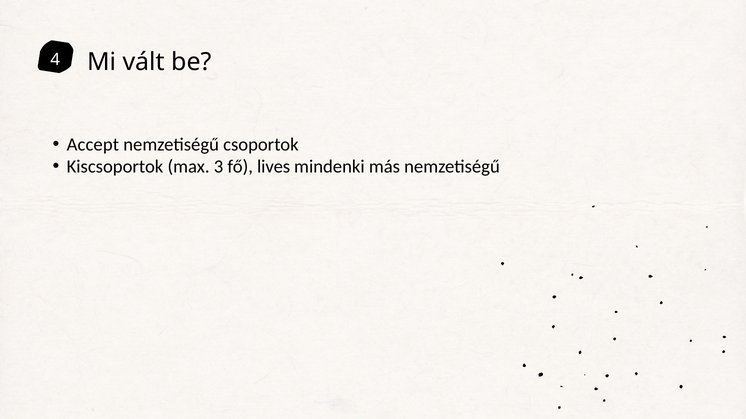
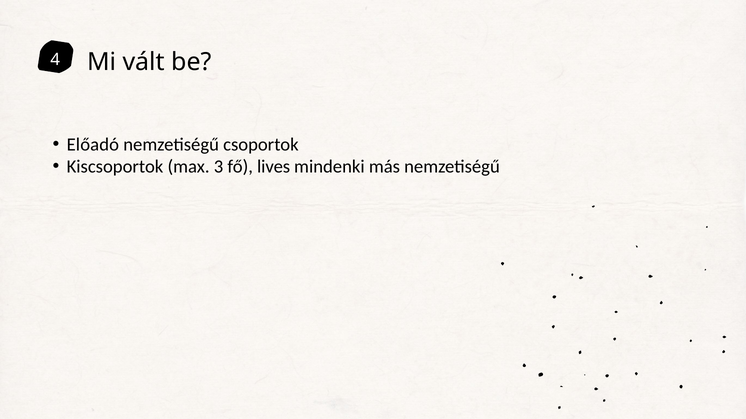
Accept: Accept -> Előadó
